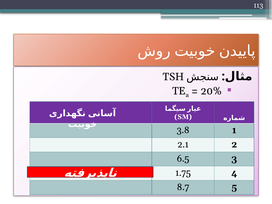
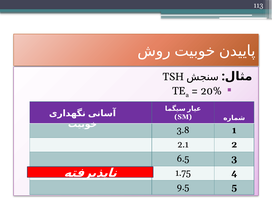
8.7: 8.7 -> 9.5
